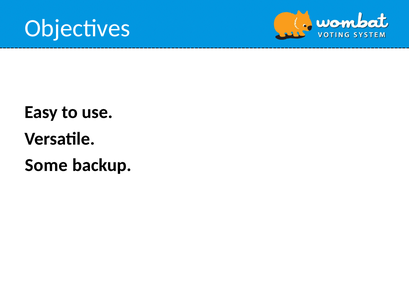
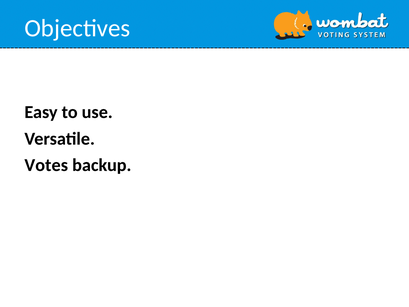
Some: Some -> Votes
